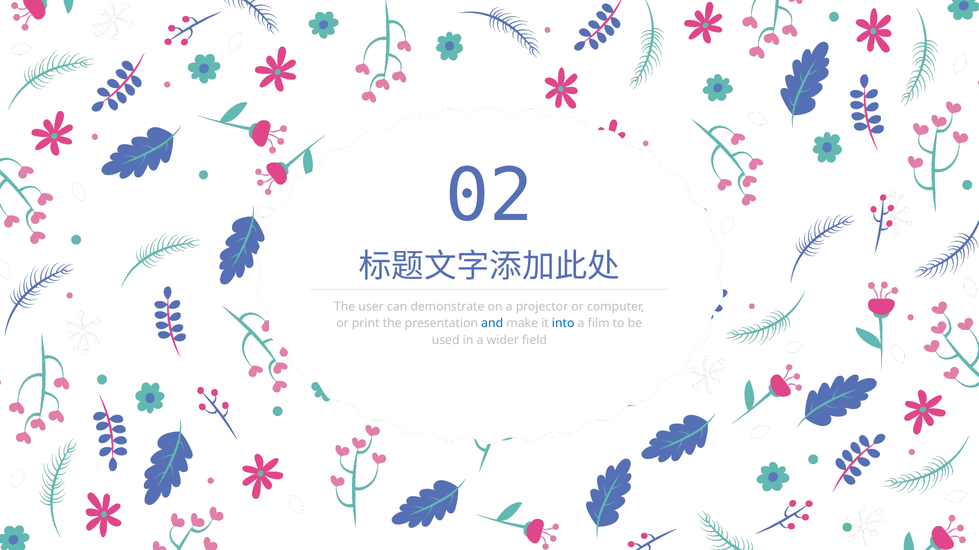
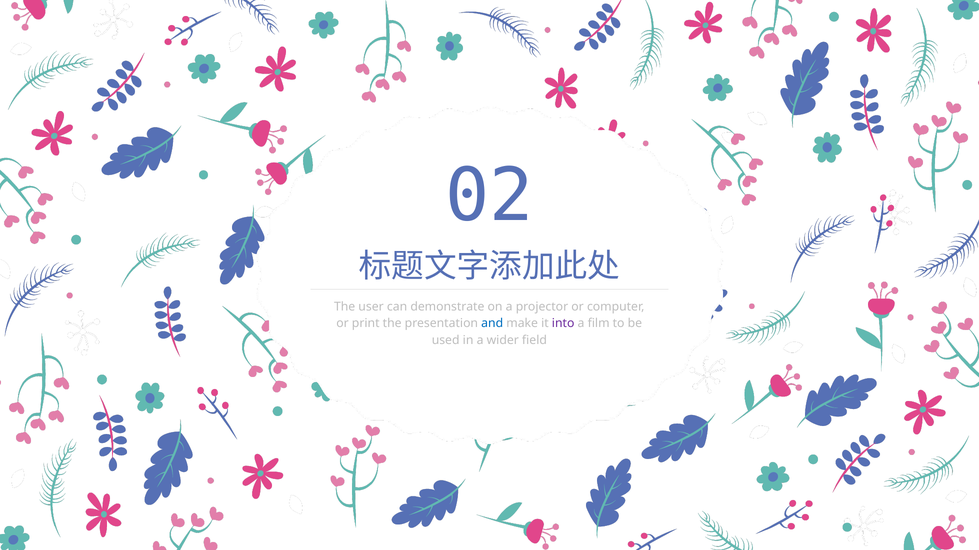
into colour: blue -> purple
